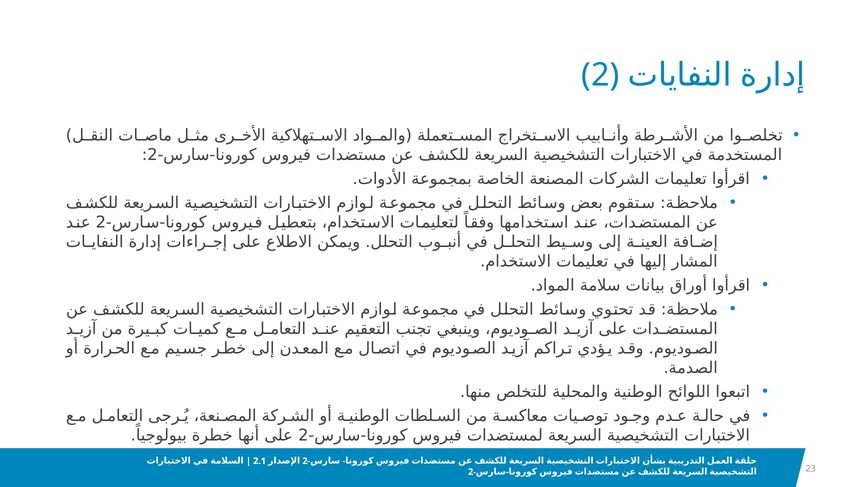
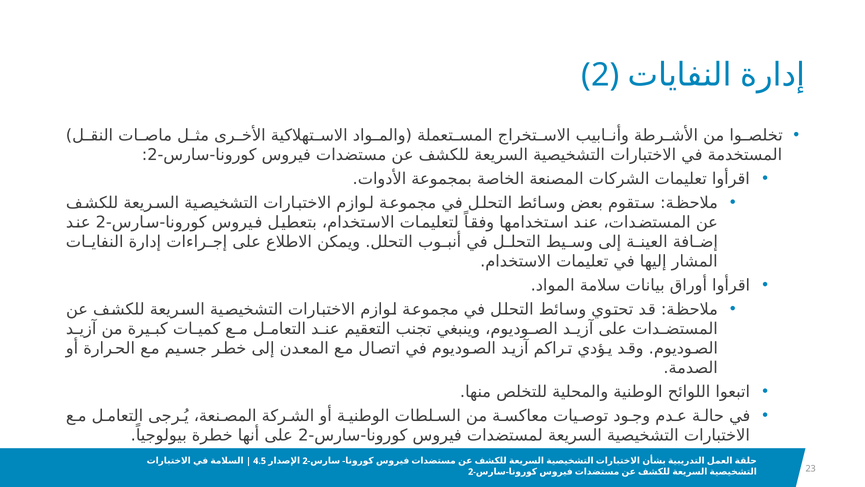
2.1: 2.1 -> 4.5
